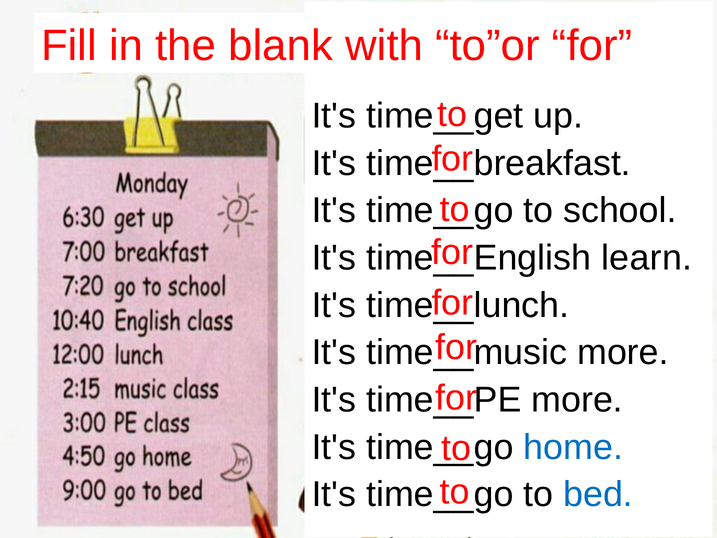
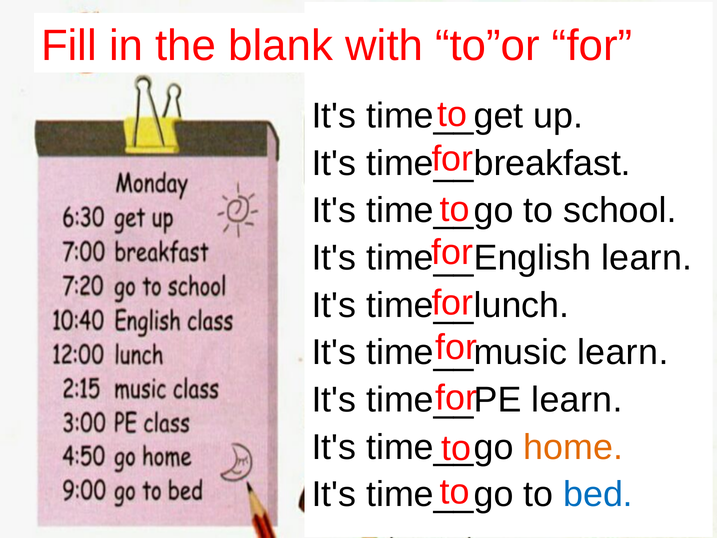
more at (623, 352): more -> learn
more at (577, 400): more -> learn
home colour: blue -> orange
